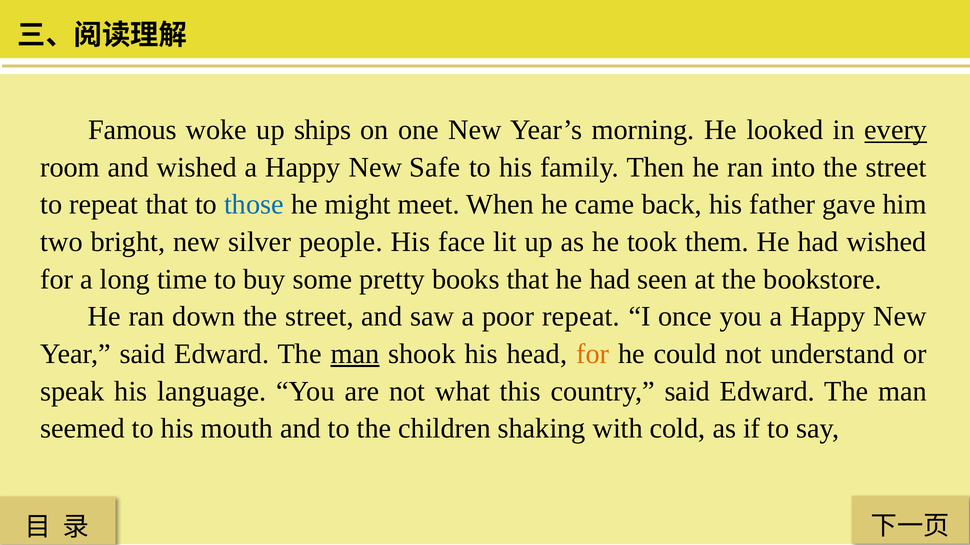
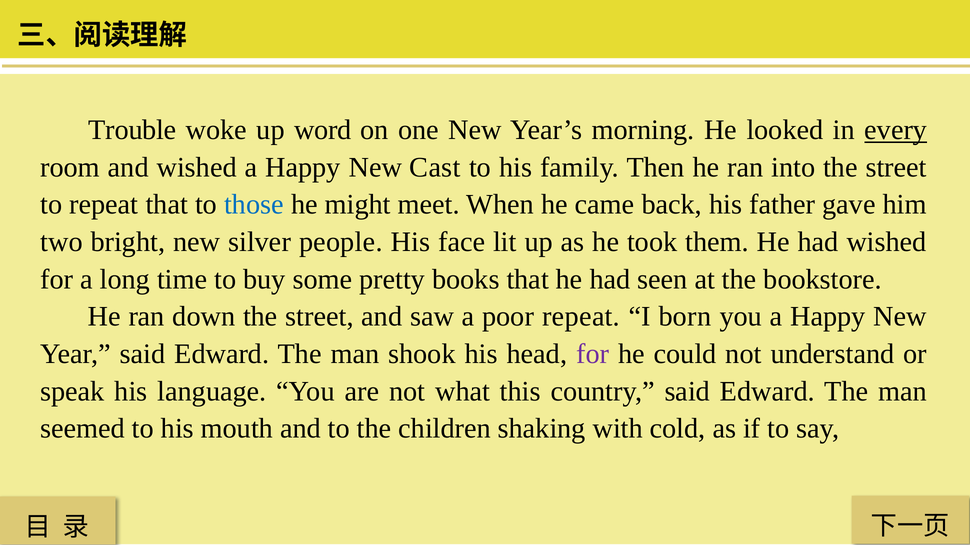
Famous: Famous -> Trouble
ships: ships -> word
Safe: Safe -> Cast
once: once -> born
man at (355, 354) underline: present -> none
for at (593, 354) colour: orange -> purple
